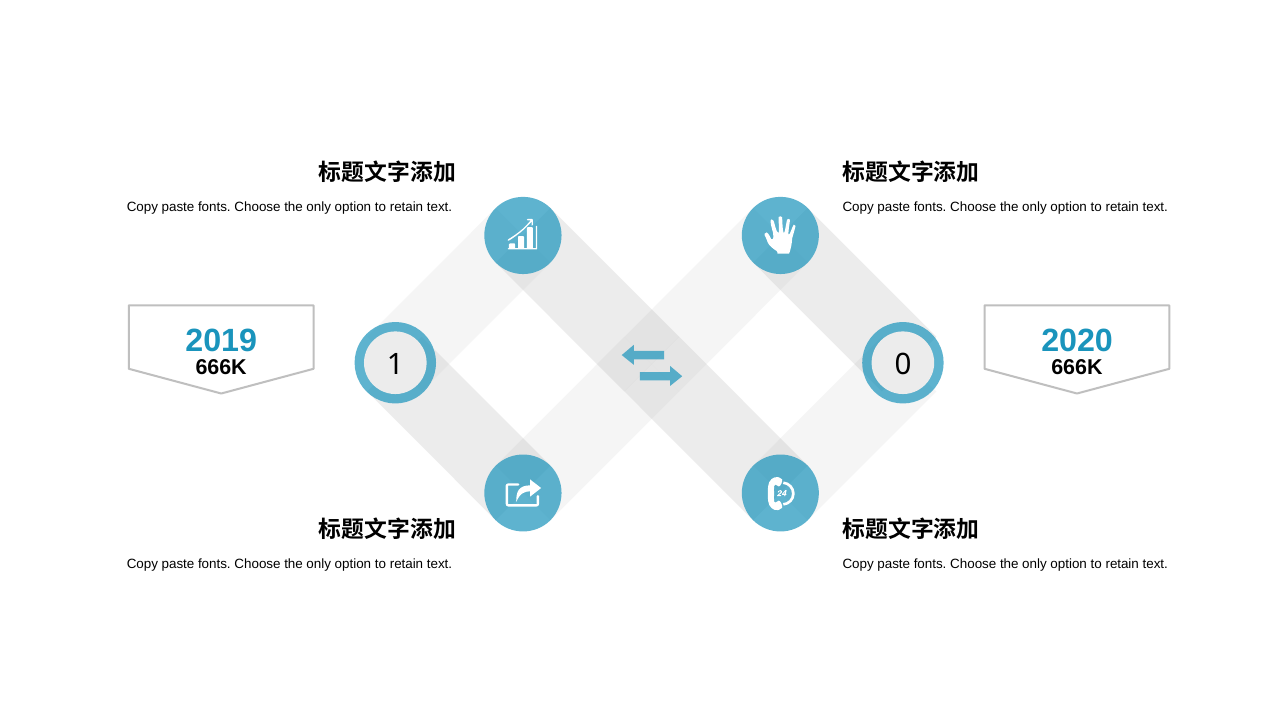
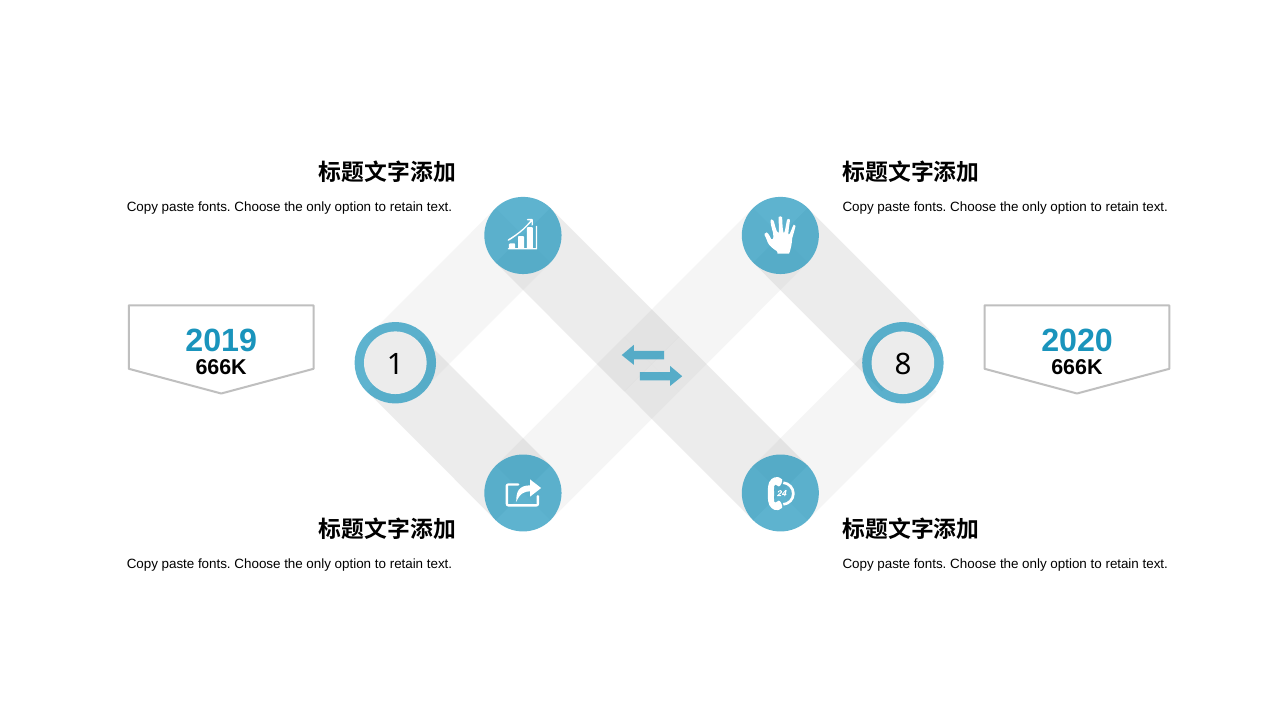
0: 0 -> 8
